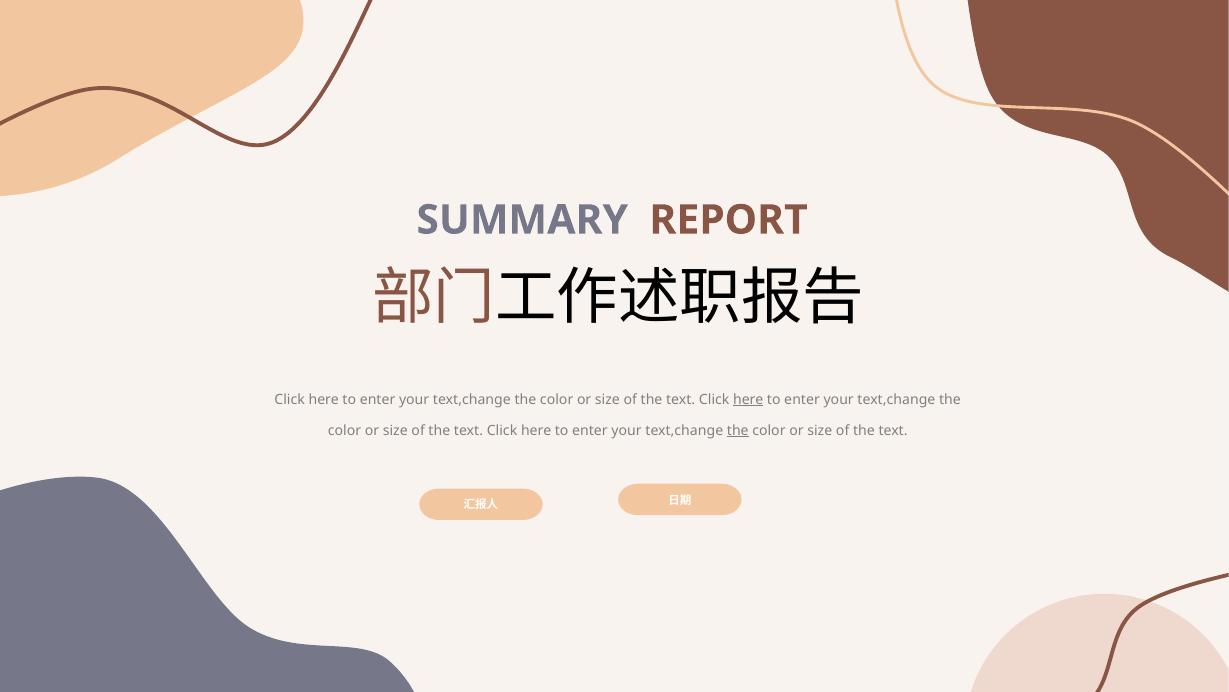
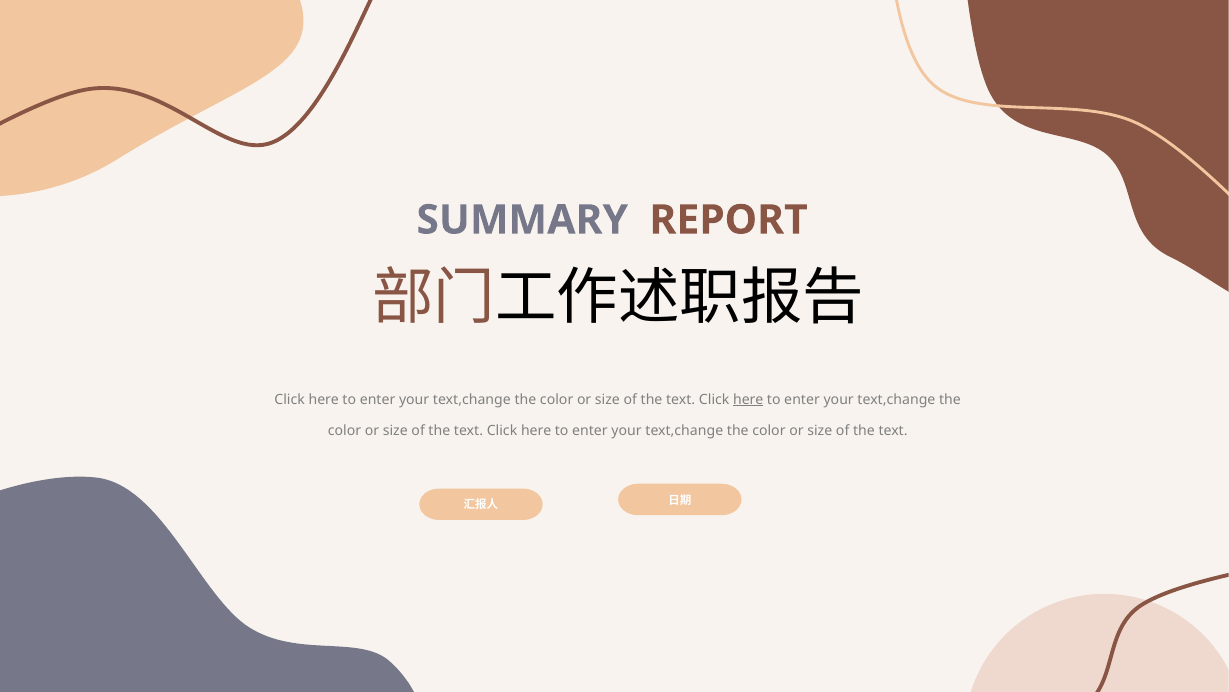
the at (738, 430) underline: present -> none
